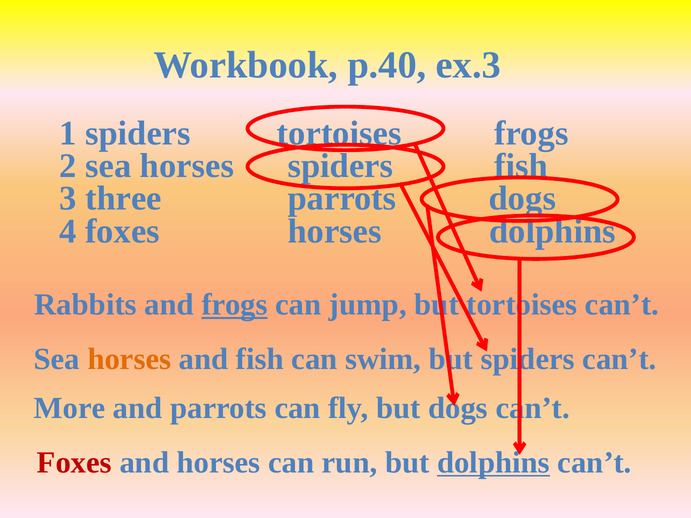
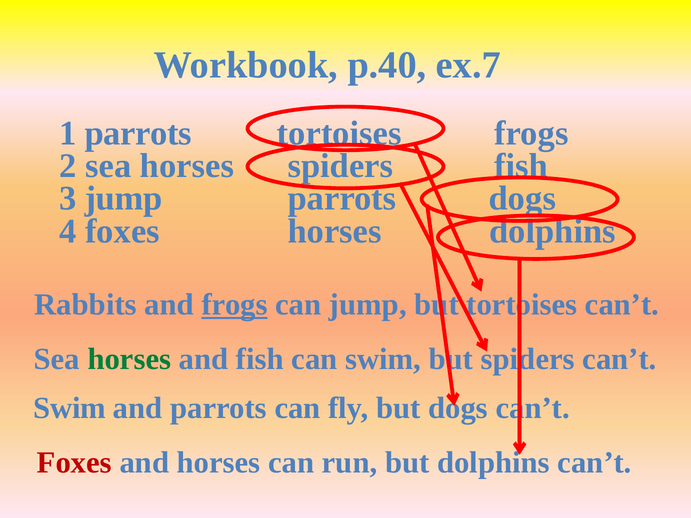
ex.3: ex.3 -> ex.7
1 spiders: spiders -> parrots
3 three: three -> jump
horses at (129, 359) colour: orange -> green
More at (69, 408): More -> Swim
dolphins at (493, 463) underline: present -> none
